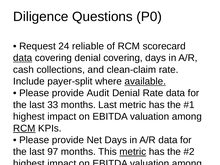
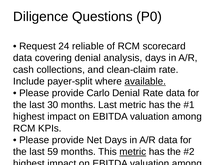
data at (23, 58) underline: present -> none
denial covering: covering -> analysis
Audit: Audit -> Carlo
33: 33 -> 30
RCM at (24, 128) underline: present -> none
97: 97 -> 59
